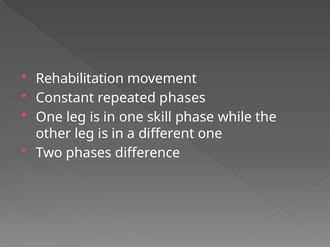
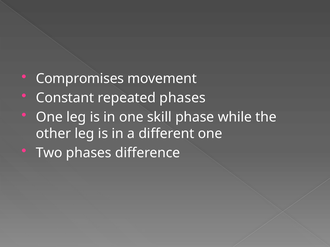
Rehabilitation: Rehabilitation -> Compromises
